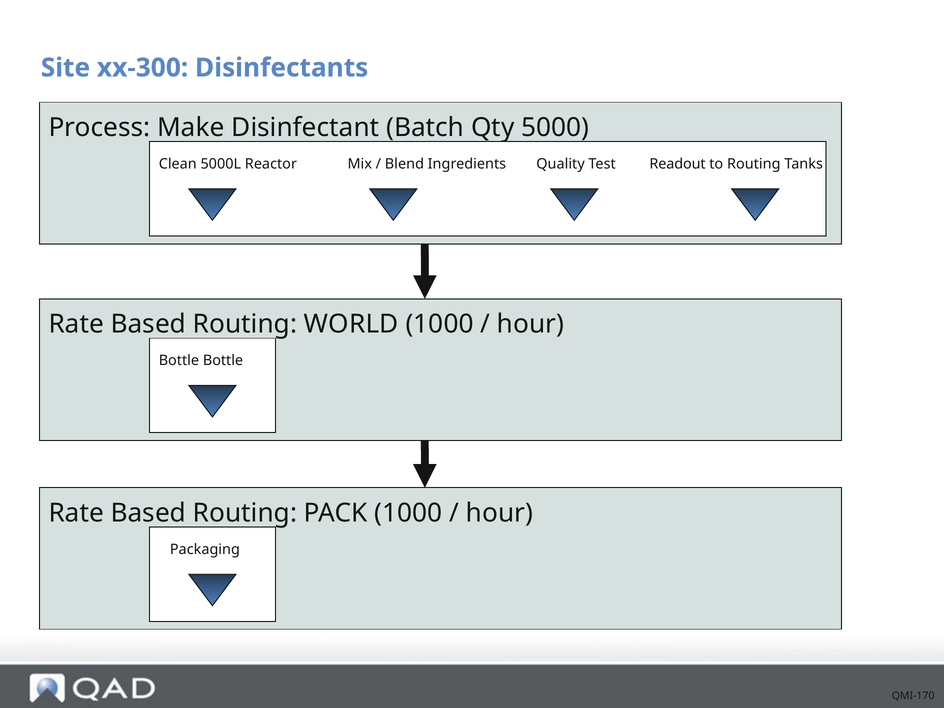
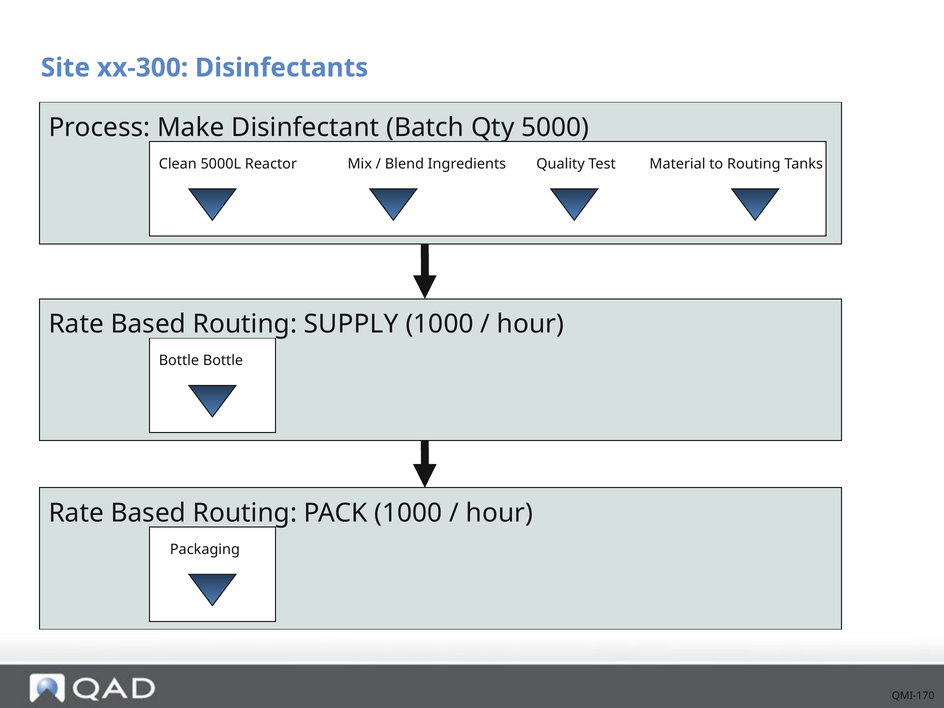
Readout: Readout -> Material
WORLD: WORLD -> SUPPLY
